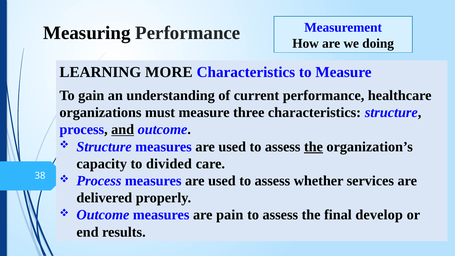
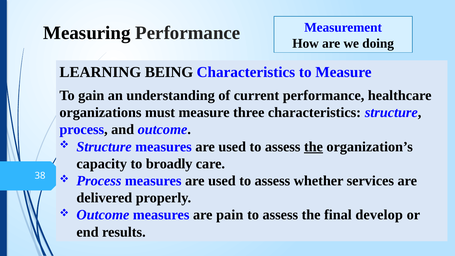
MORE: MORE -> BEING
and underline: present -> none
divided: divided -> broadly
